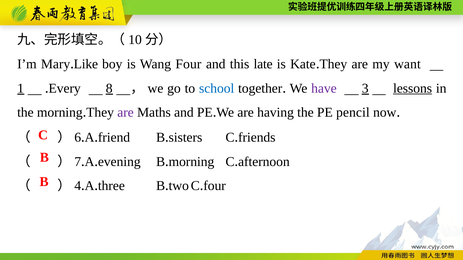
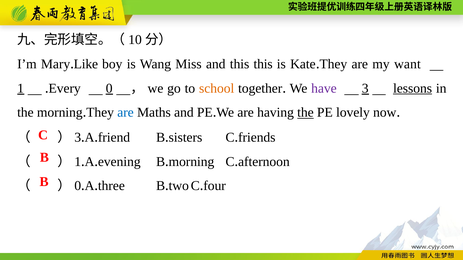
Wang Four: Four -> Miss
this late: late -> this
8 at (109, 88): 8 -> 0
school colour: blue -> orange
are at (126, 113) colour: purple -> blue
the at (305, 113) underline: none -> present
pencil: pencil -> lovely
6 at (78, 138): 6 -> 3
7 at (78, 162): 7 -> 1
4 at (78, 186): 4 -> 0
